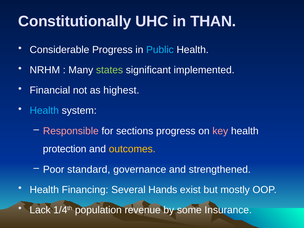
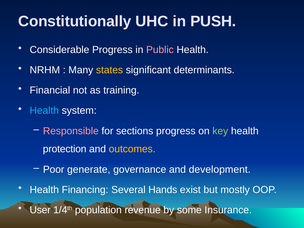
THAN: THAN -> PUSH
Public colour: light blue -> pink
states colour: light green -> yellow
implemented: implemented -> determinants
highest: highest -> training
key colour: pink -> light green
standard: standard -> generate
strengthened: strengthened -> development
Lack: Lack -> User
